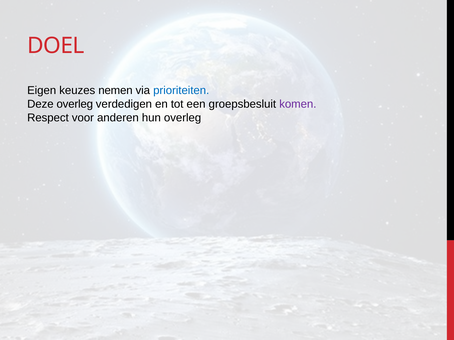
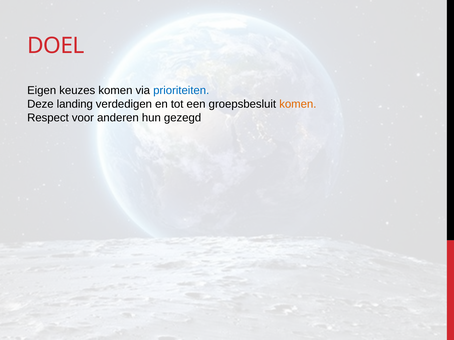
keuzes nemen: nemen -> komen
Deze overleg: overleg -> landing
komen at (298, 104) colour: purple -> orange
hun overleg: overleg -> gezegd
